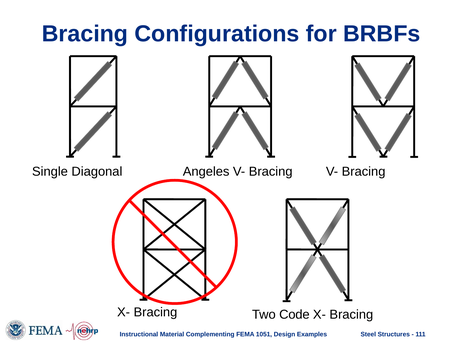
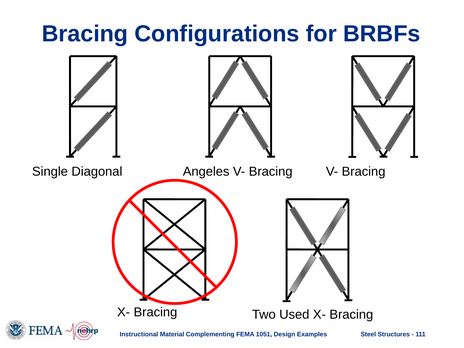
Code: Code -> Used
